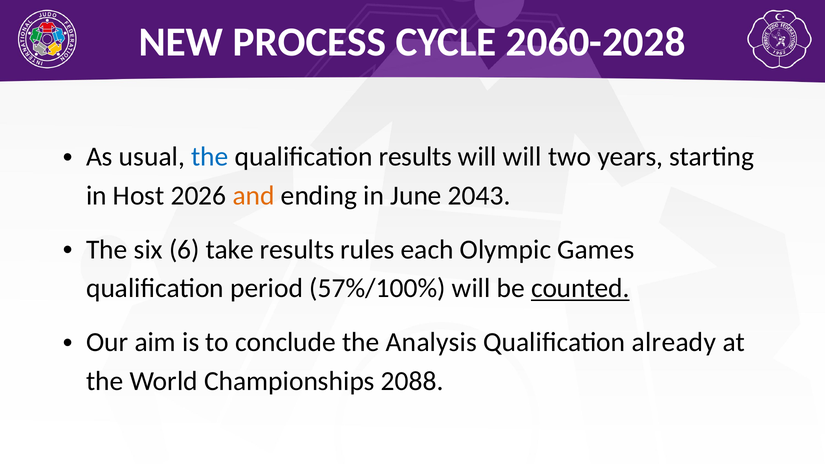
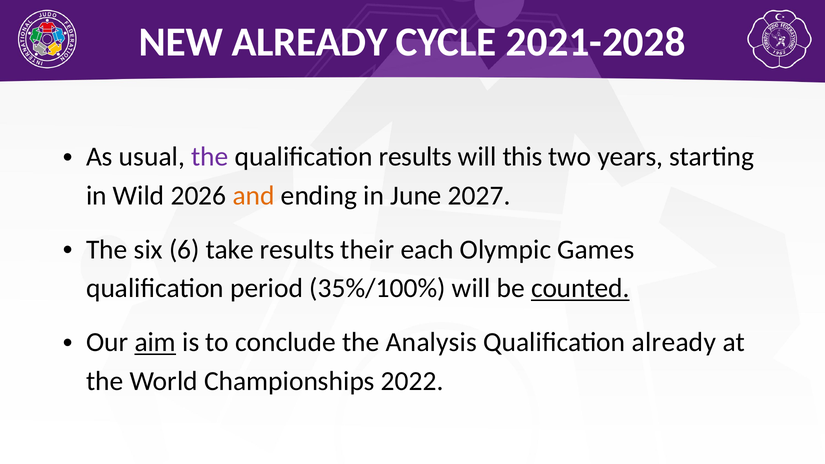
NEW PROCESS: PROCESS -> ALREADY
2060-2028: 2060-2028 -> 2021-2028
the at (210, 157) colour: blue -> purple
will will: will -> this
Host: Host -> Wild
2043: 2043 -> 2027
rules: rules -> their
57%/100%: 57%/100% -> 35%/100%
aim underline: none -> present
2088: 2088 -> 2022
